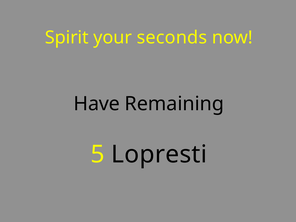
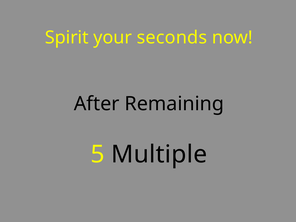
Have: Have -> After
Lopresti: Lopresti -> Multiple
